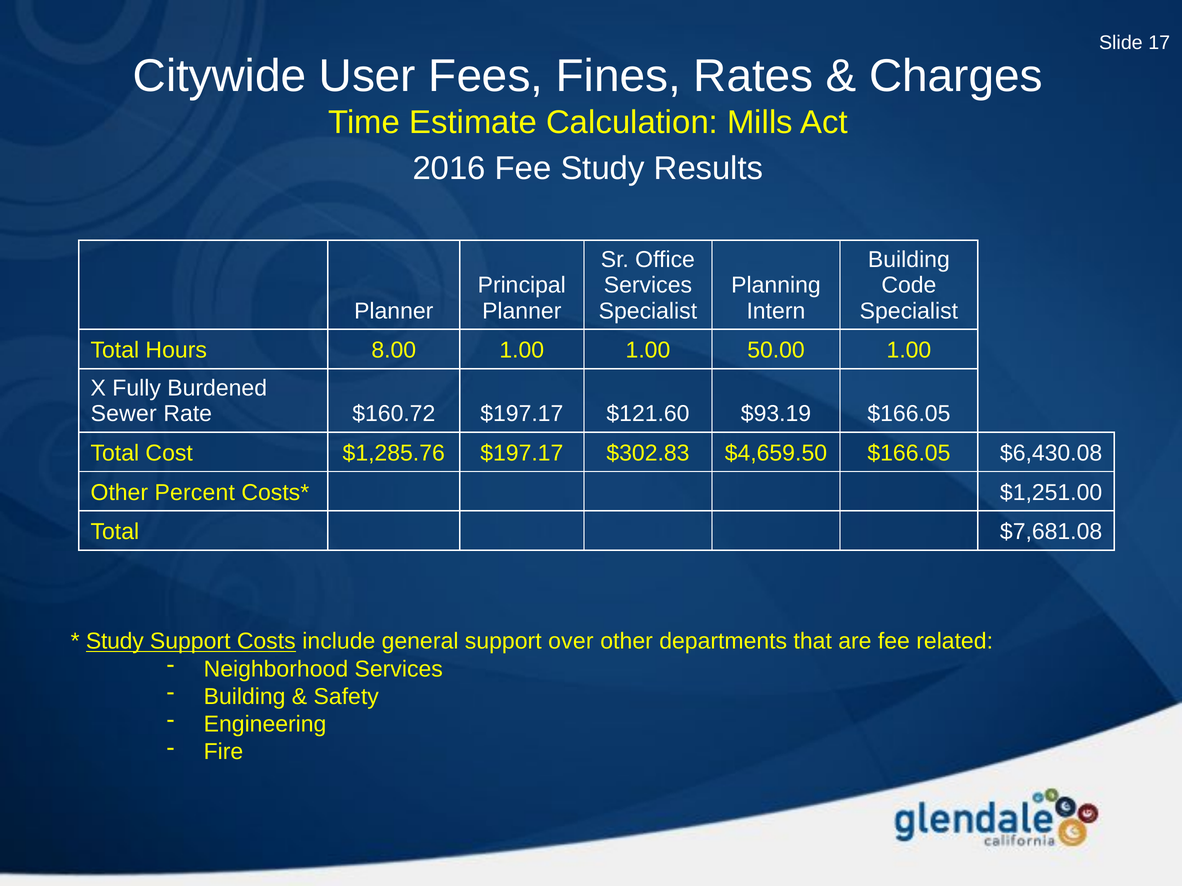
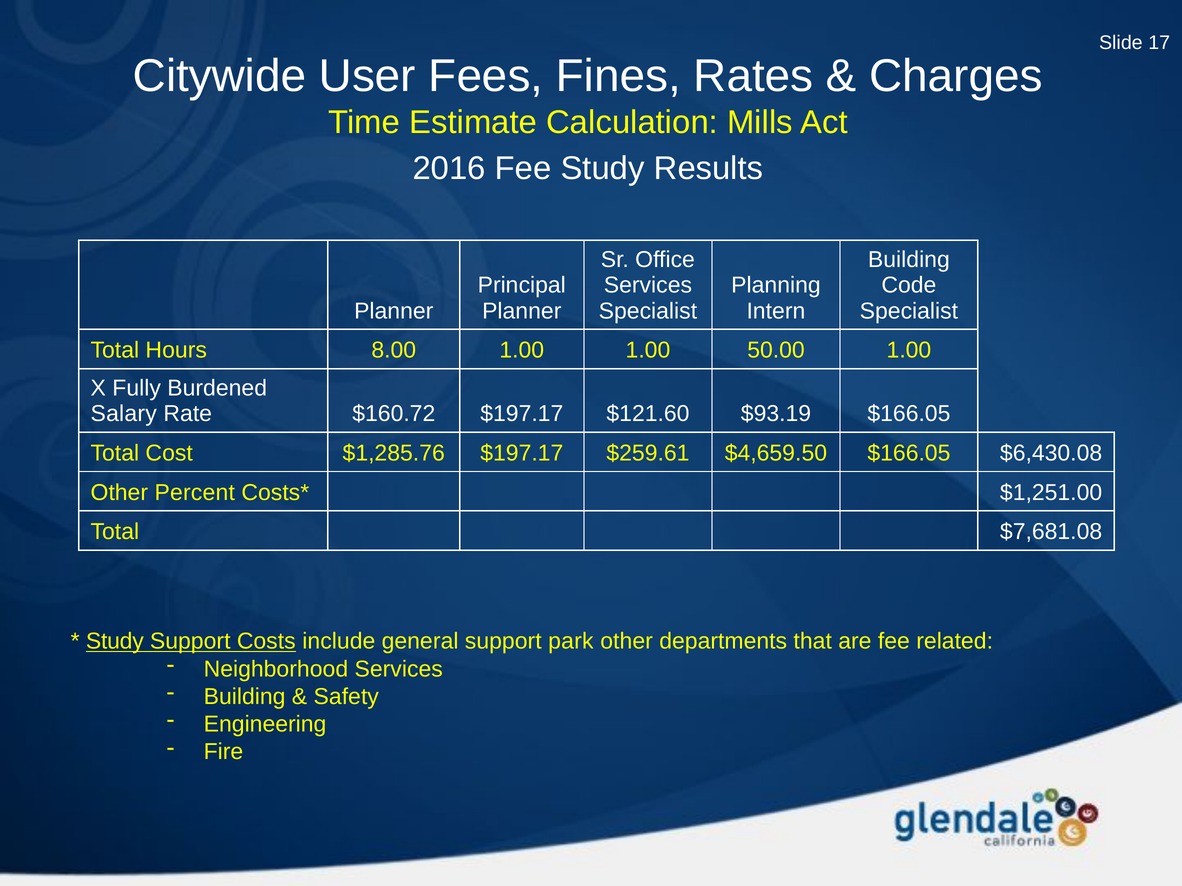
Sewer: Sewer -> Salary
$302.83: $302.83 -> $259.61
over: over -> park
